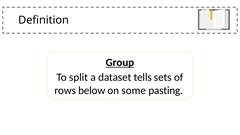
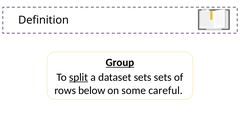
split underline: none -> present
dataset tells: tells -> sets
pasting: pasting -> careful
